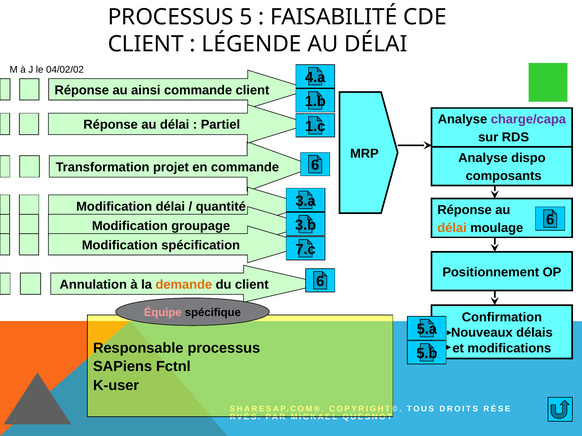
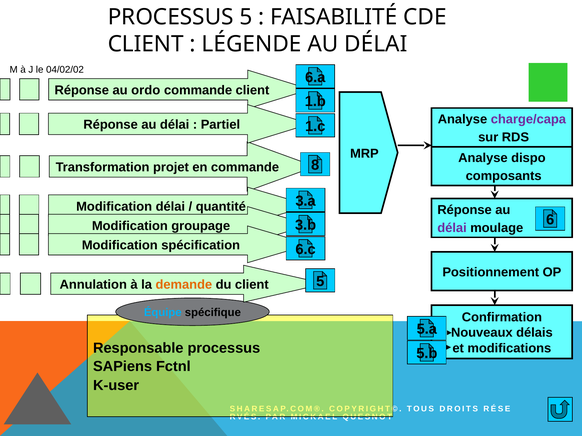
4.a: 4.a -> 6.a
ainsi: ainsi -> ordo
commande 6: 6 -> 8
délai at (452, 228) colour: orange -> purple
7.c: 7.c -> 6.c
client 6: 6 -> 5
Équipe colour: pink -> light blue
